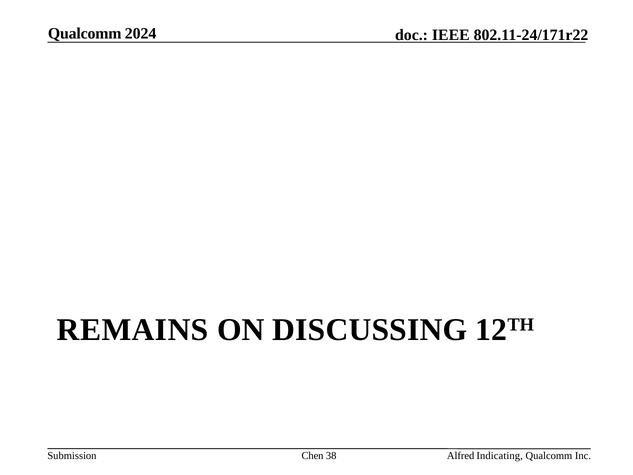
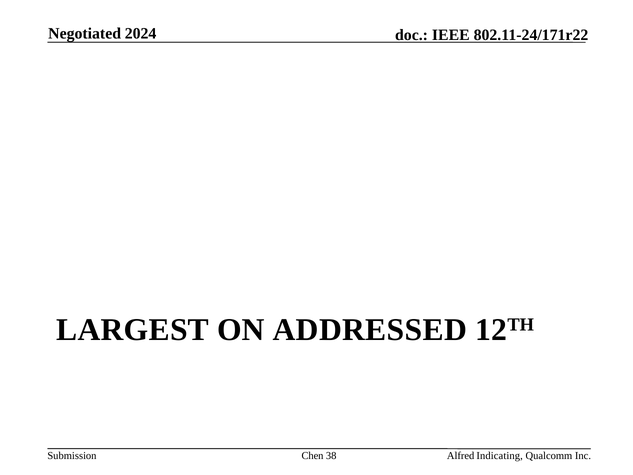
Qualcomm at (85, 34): Qualcomm -> Negotiated
REMAINS: REMAINS -> LARGEST
DISCUSSING: DISCUSSING -> ADDRESSED
